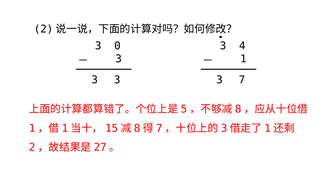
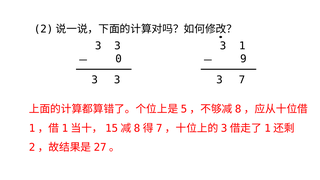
0 at (117, 46): 0 -> 3
4: 4 -> 1
3 at (119, 59): 3 -> 0
1: 1 -> 9
